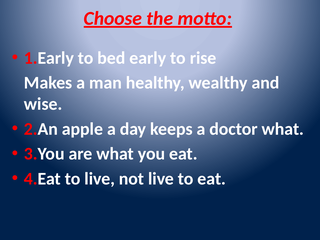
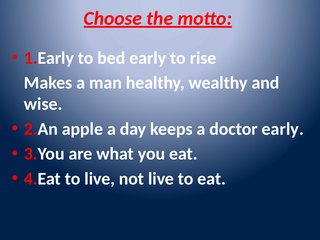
doctor what: what -> early
